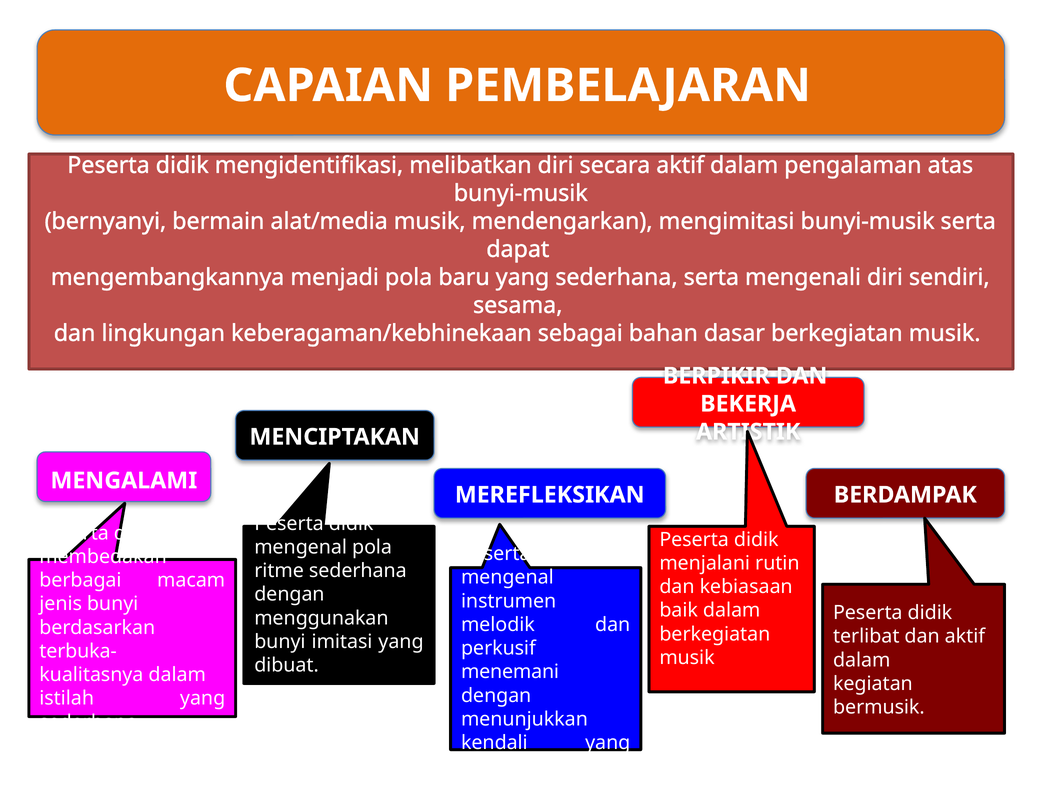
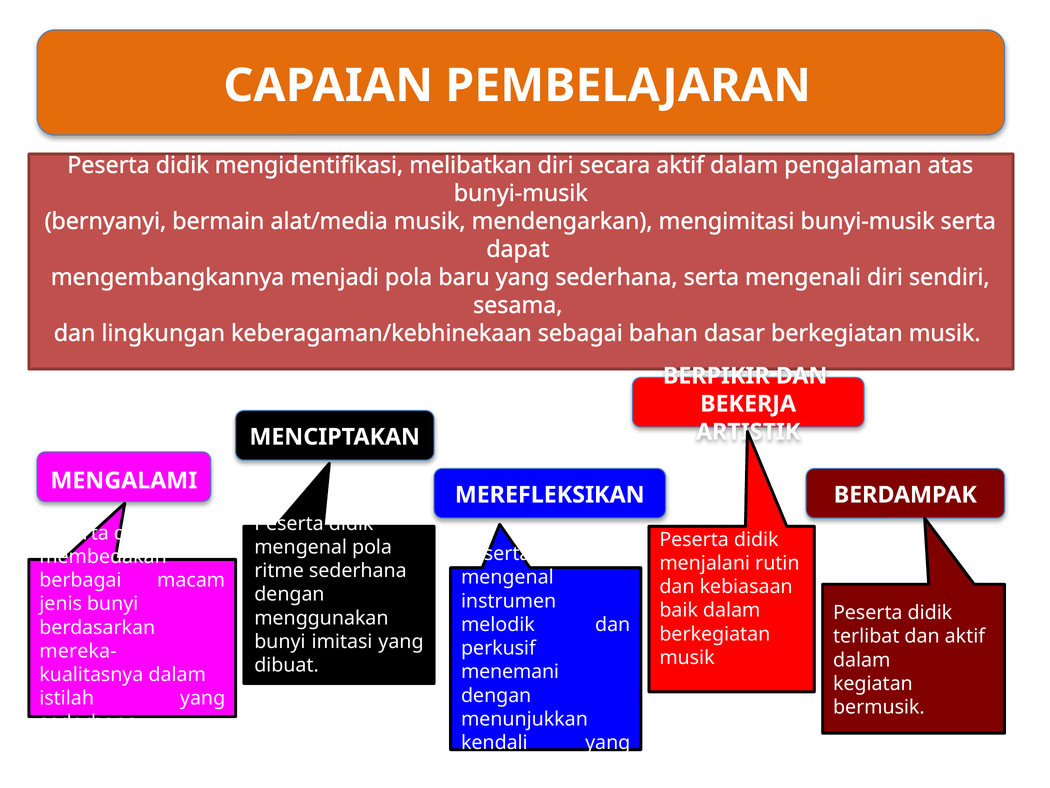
terbuka-: terbuka- -> mereka-
